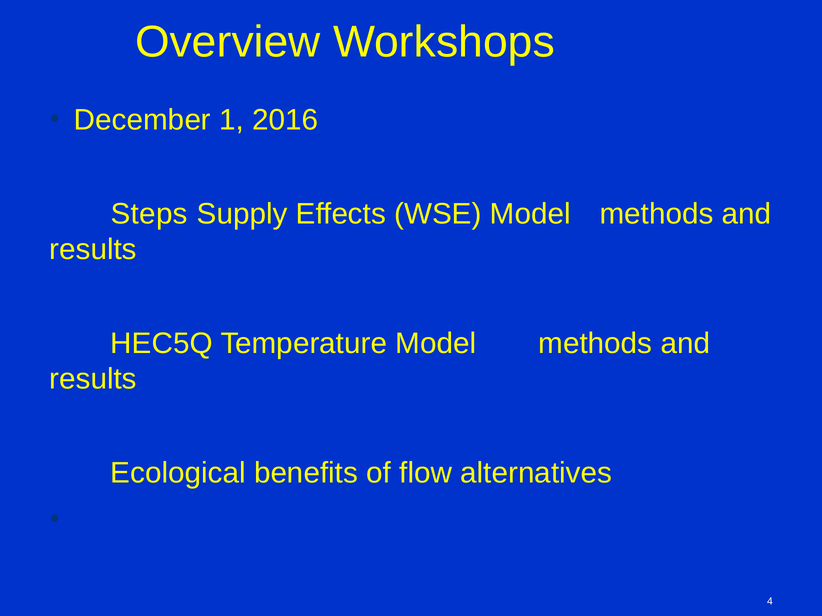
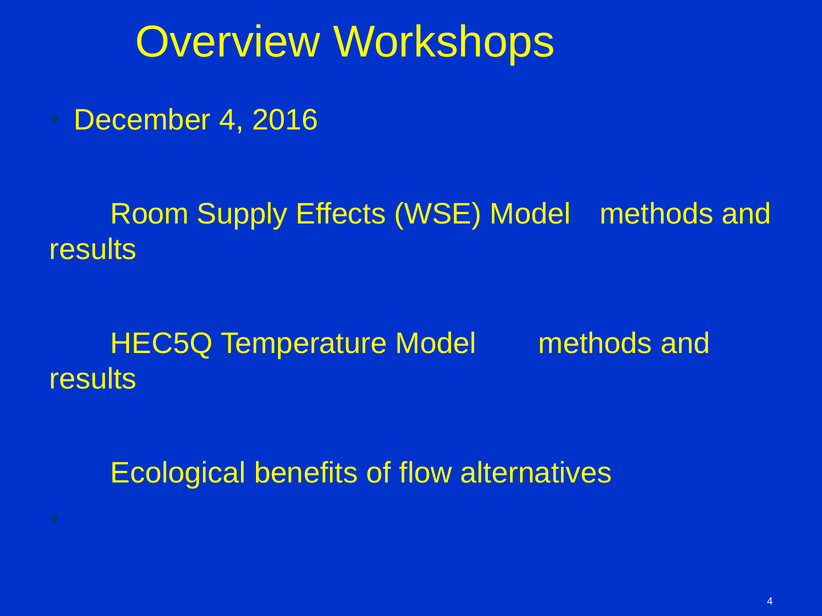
December 1: 1 -> 4
Steps: Steps -> Room
